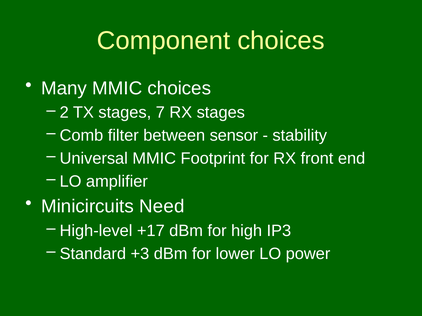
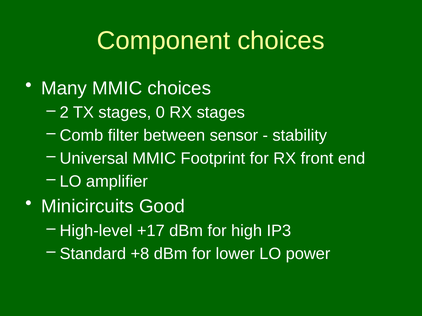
7: 7 -> 0
Need: Need -> Good
+3: +3 -> +8
